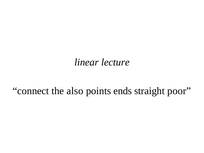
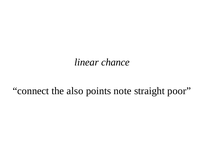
lecture: lecture -> chance
ends: ends -> note
